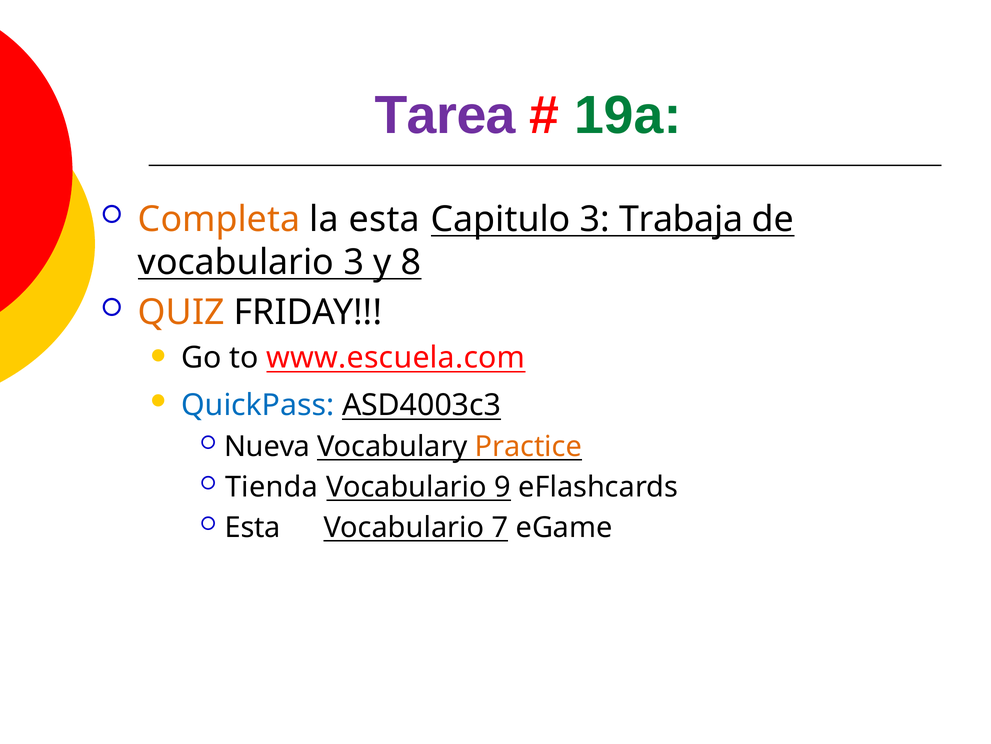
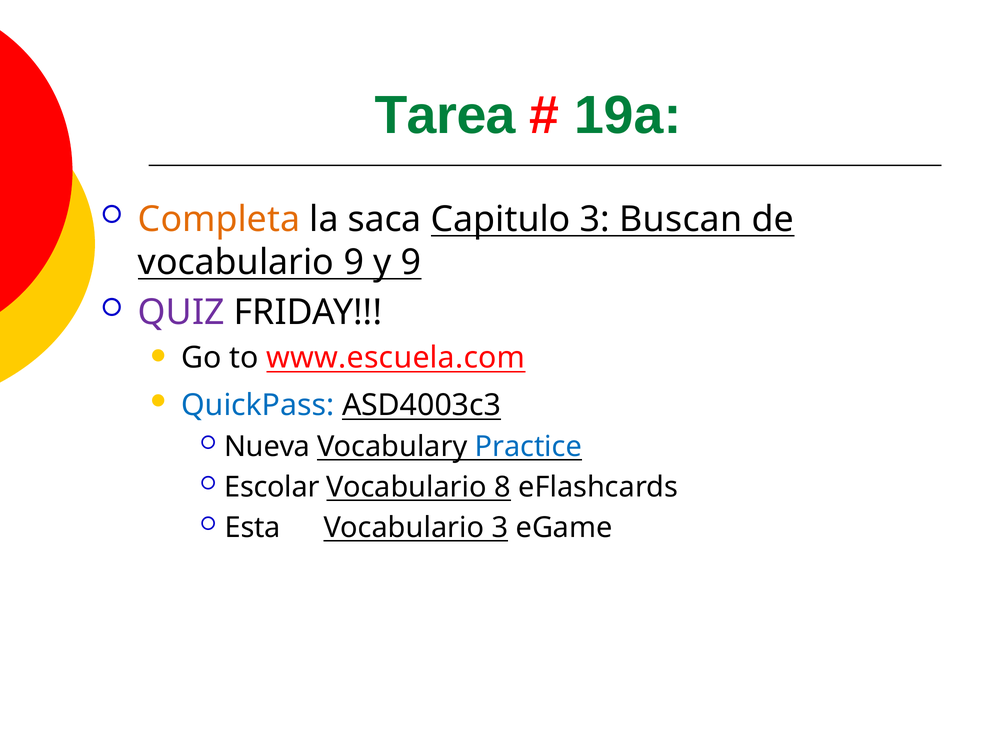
Tarea colour: purple -> green
la esta: esta -> saca
Trabaja: Trabaja -> Buscan
vocabulario 3: 3 -> 9
y 8: 8 -> 9
QUIZ colour: orange -> purple
Practice colour: orange -> blue
Tienda: Tienda -> Escolar
9: 9 -> 8
Vocabulario 7: 7 -> 3
